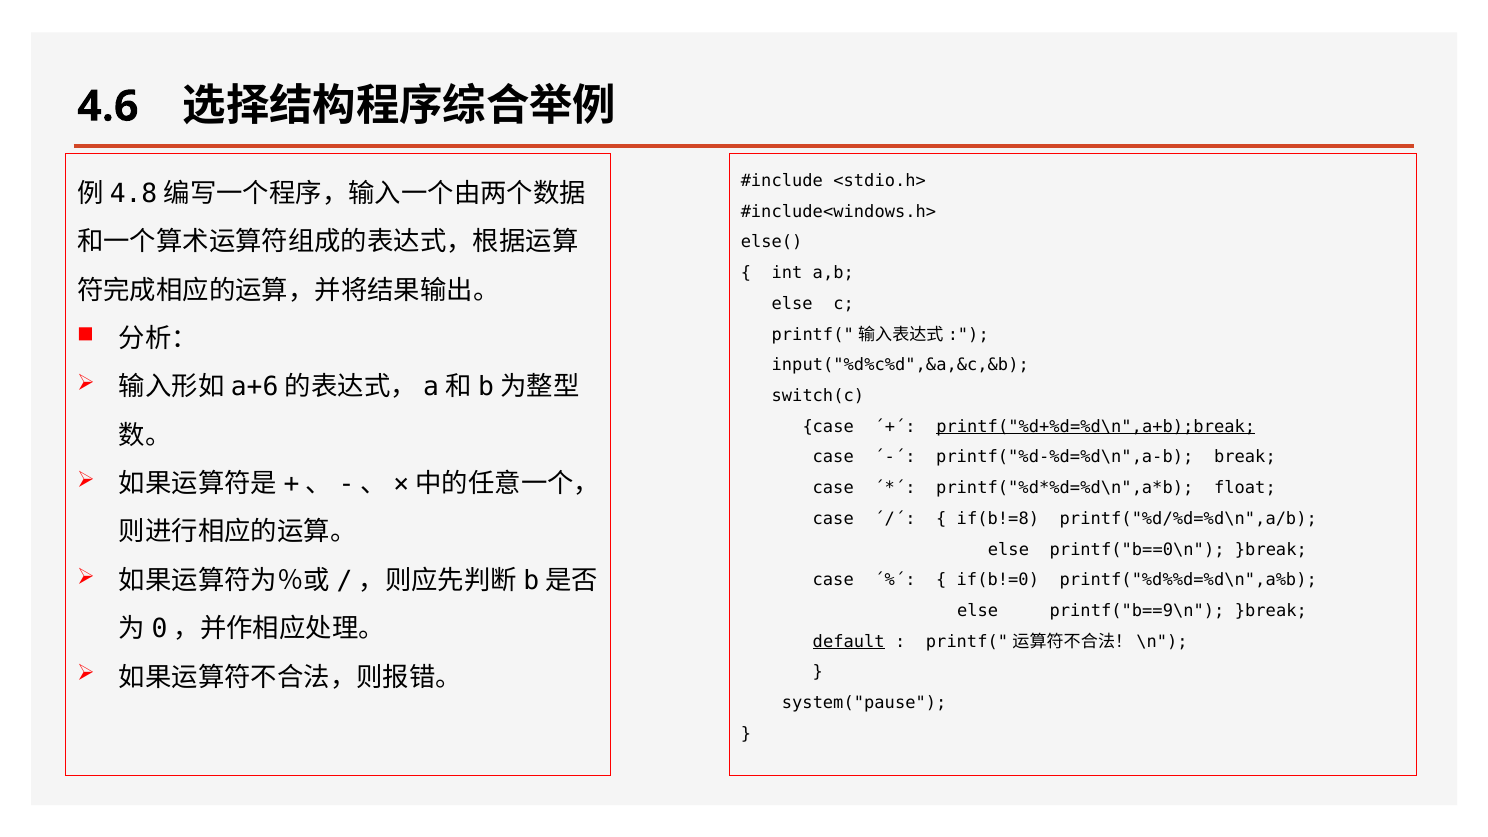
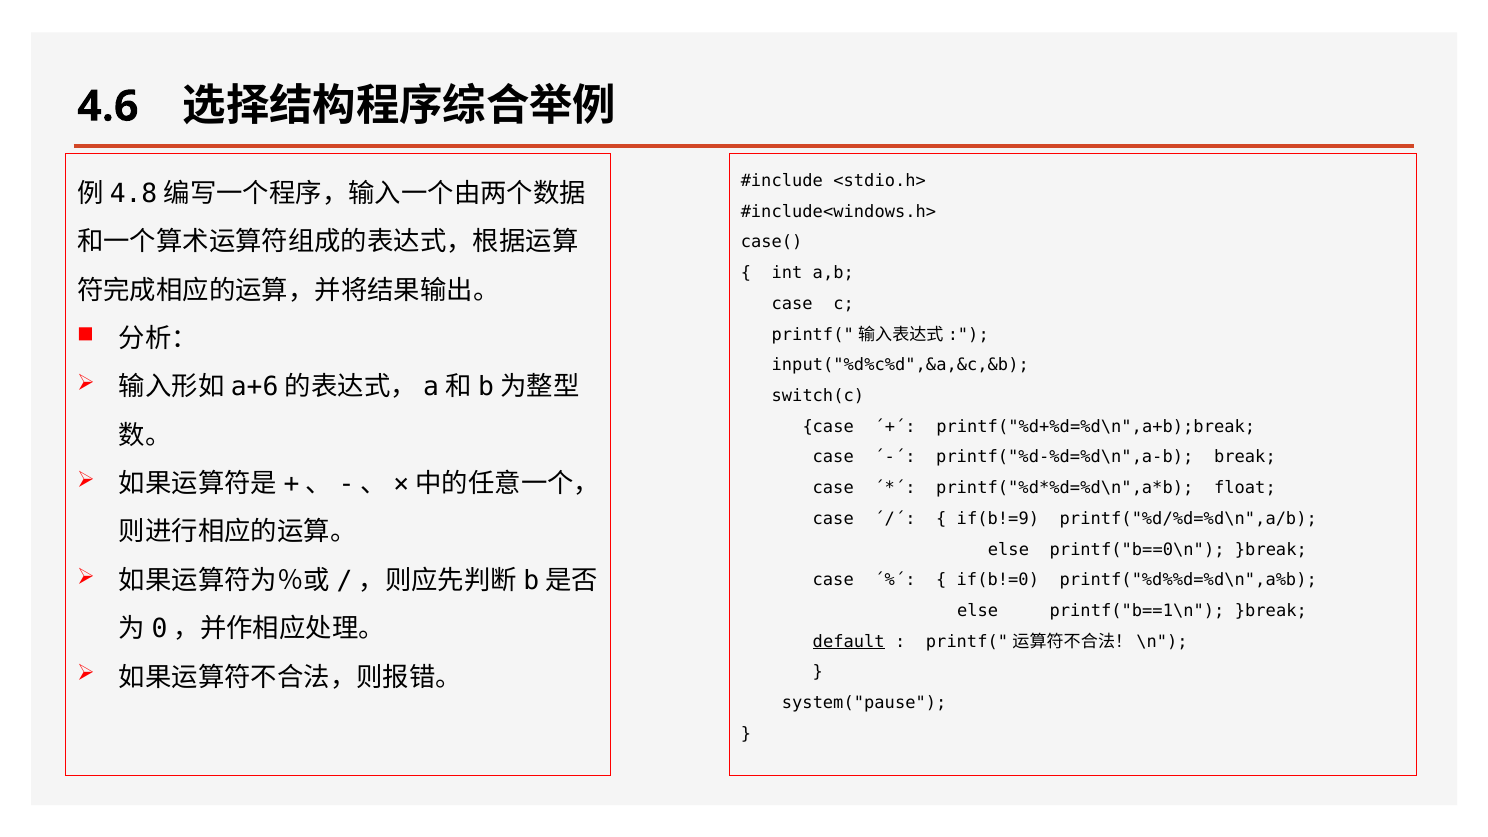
else(: else( -> case(
else at (792, 304): else -> case
printf("%d+%d=%d\n",a+b);break underline: present -> none
if(b!=8: if(b!=8 -> if(b!=9
printf("b==9\n: printf("b==9\n -> printf("b==1\n
